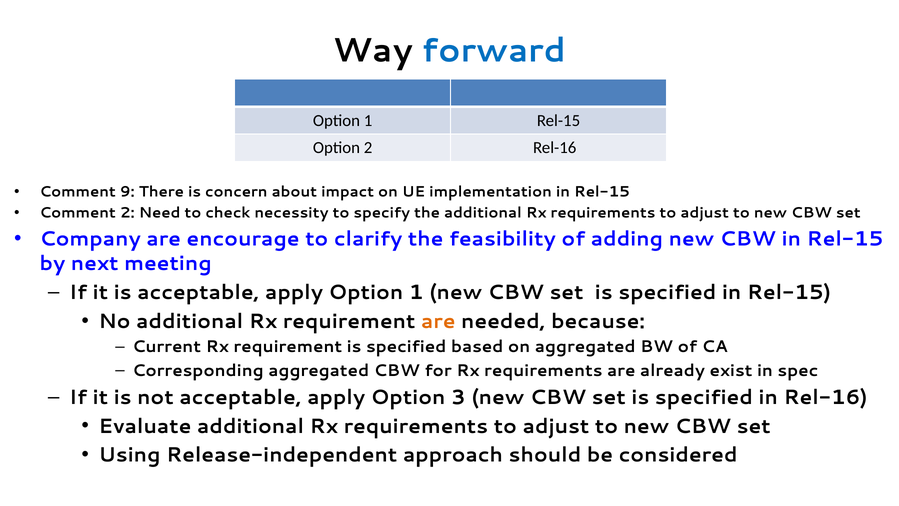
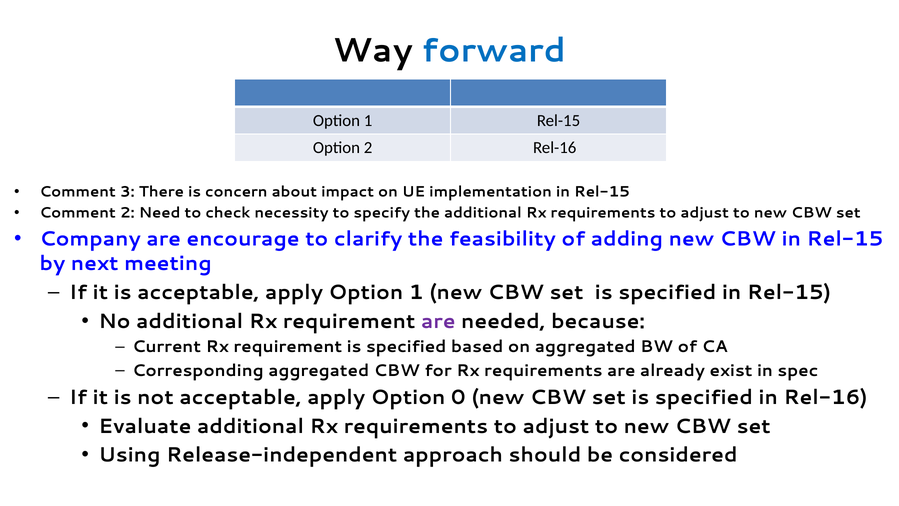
9: 9 -> 3
are at (438, 321) colour: orange -> purple
3: 3 -> 0
